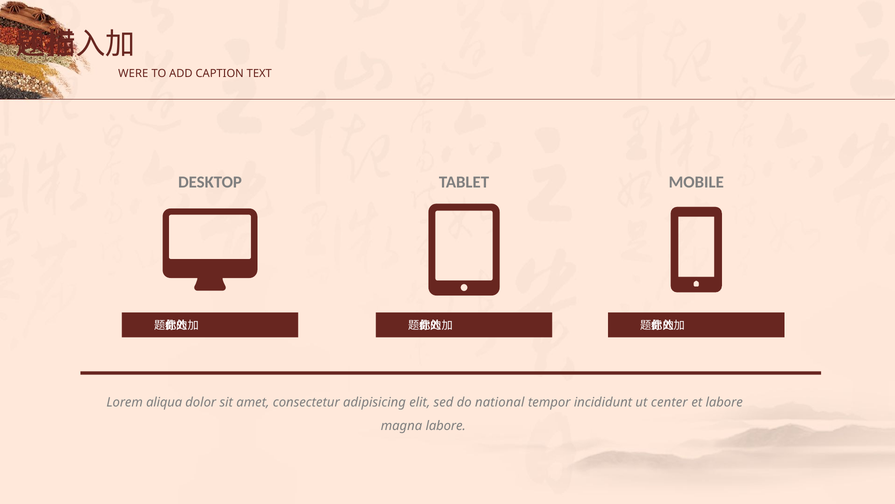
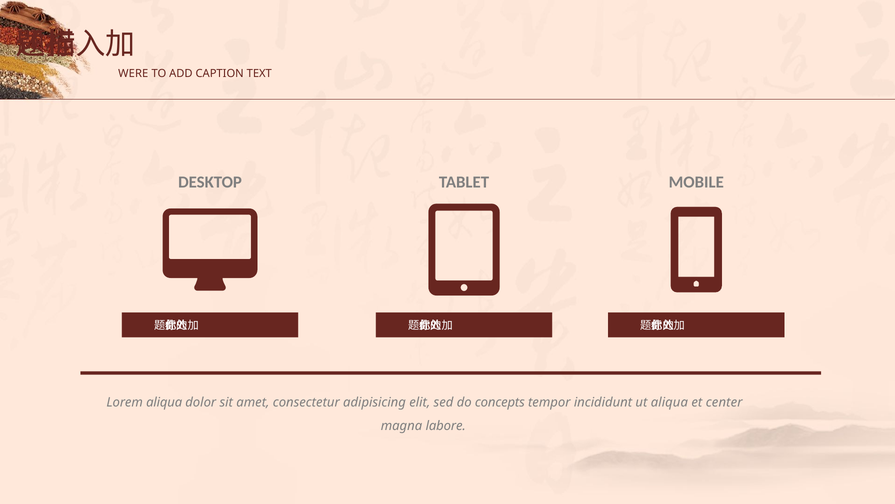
national: national -> concepts
ut center: center -> aliqua
et labore: labore -> center
